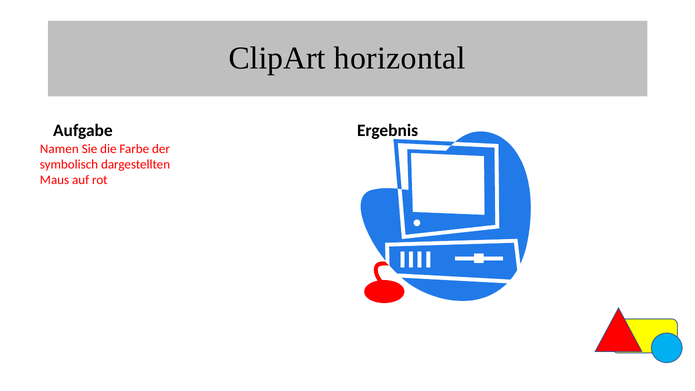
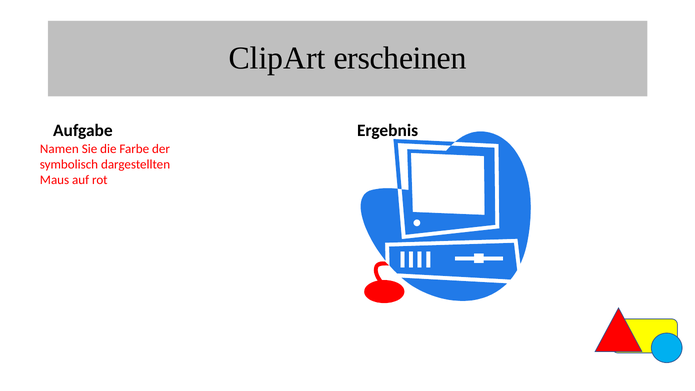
horizontal: horizontal -> erscheinen
